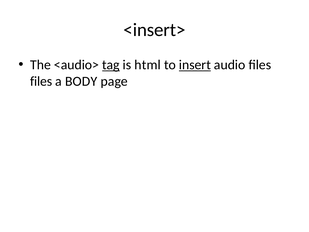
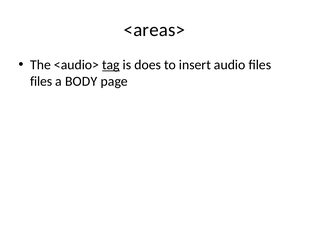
<insert>: <insert> -> <areas>
html: html -> does
insert underline: present -> none
